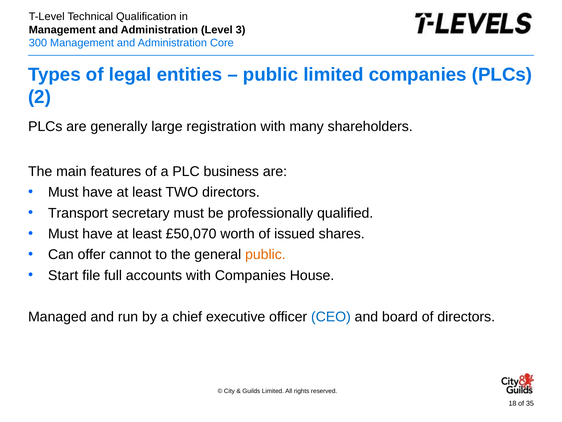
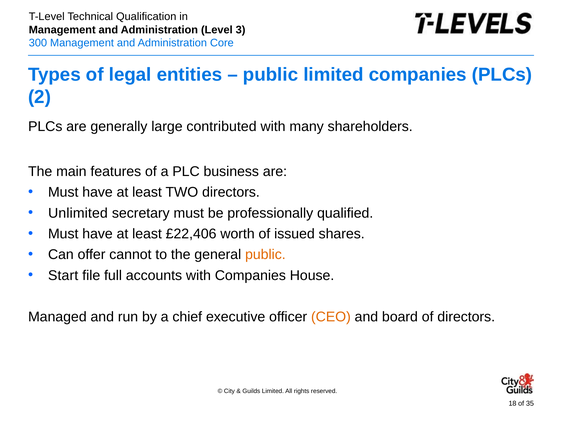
registration: registration -> contributed
Transport: Transport -> Unlimited
£50,070: £50,070 -> £22,406
CEO colour: blue -> orange
